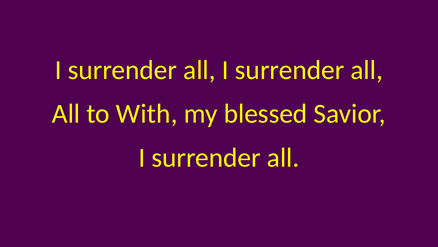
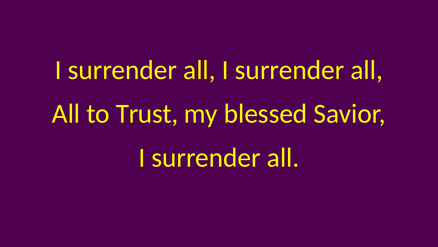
With: With -> Trust
